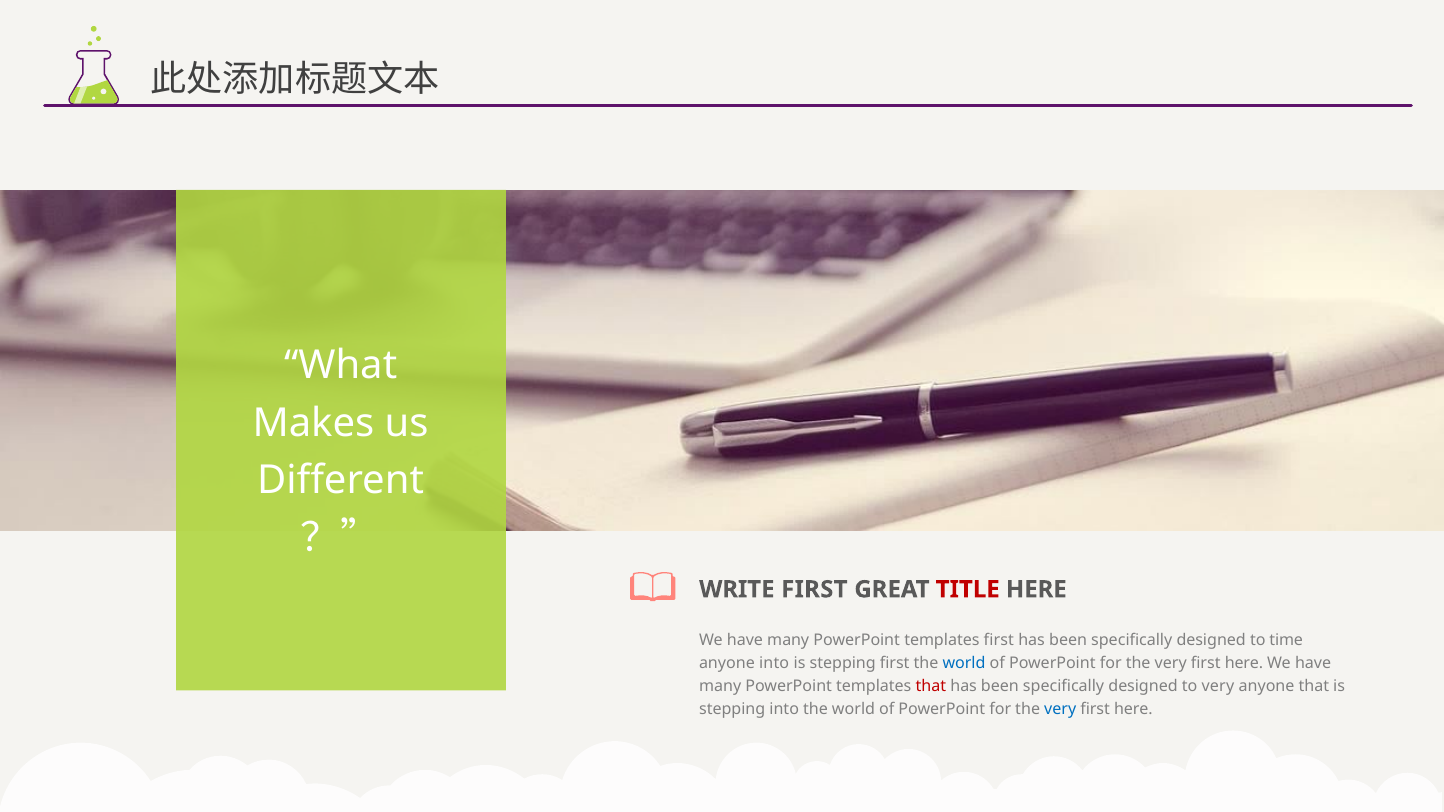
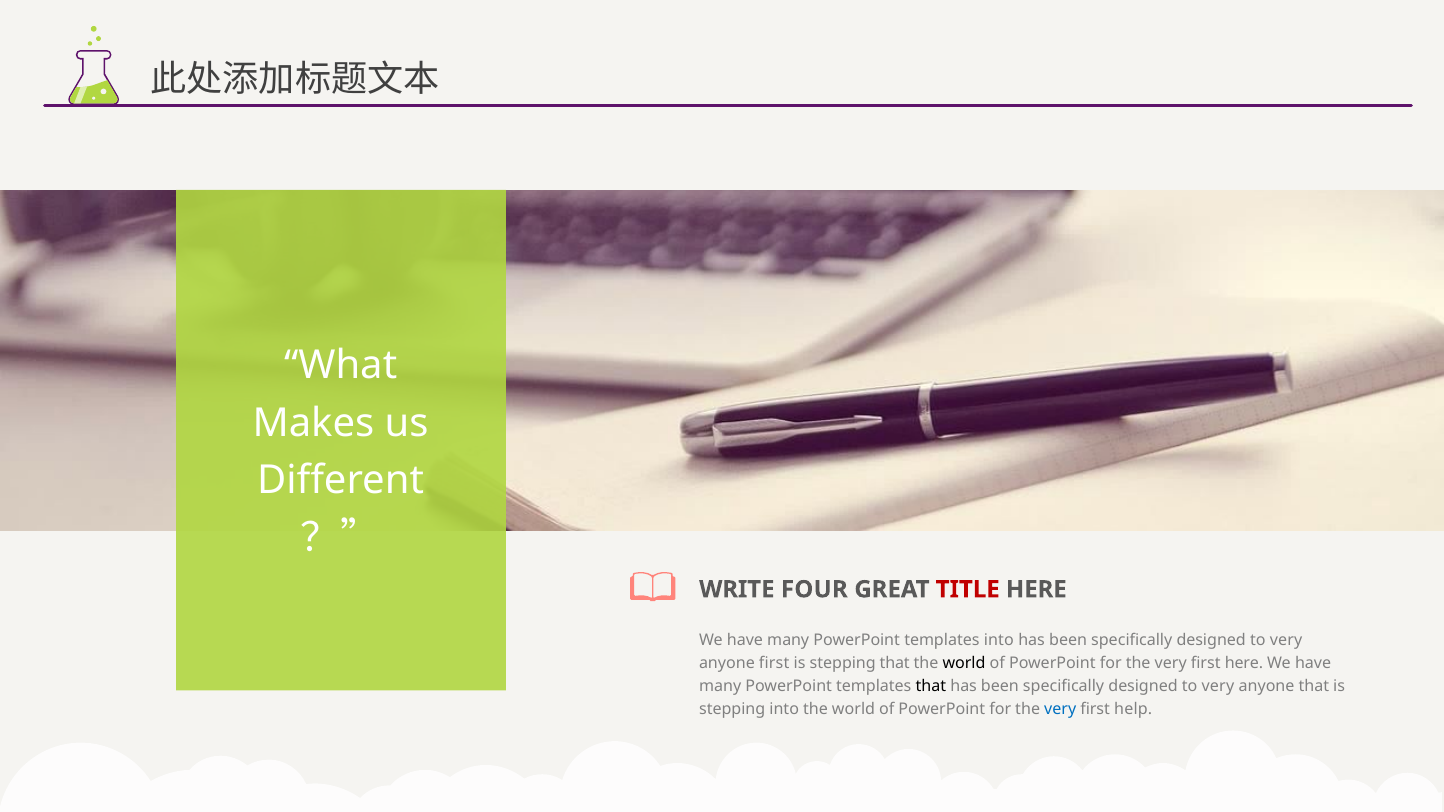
WRITE FIRST: FIRST -> FOUR
templates first: first -> into
time at (1286, 640): time -> very
anyone into: into -> first
stepping first: first -> that
world at (964, 663) colour: blue -> black
that at (931, 686) colour: red -> black
here at (1133, 709): here -> help
